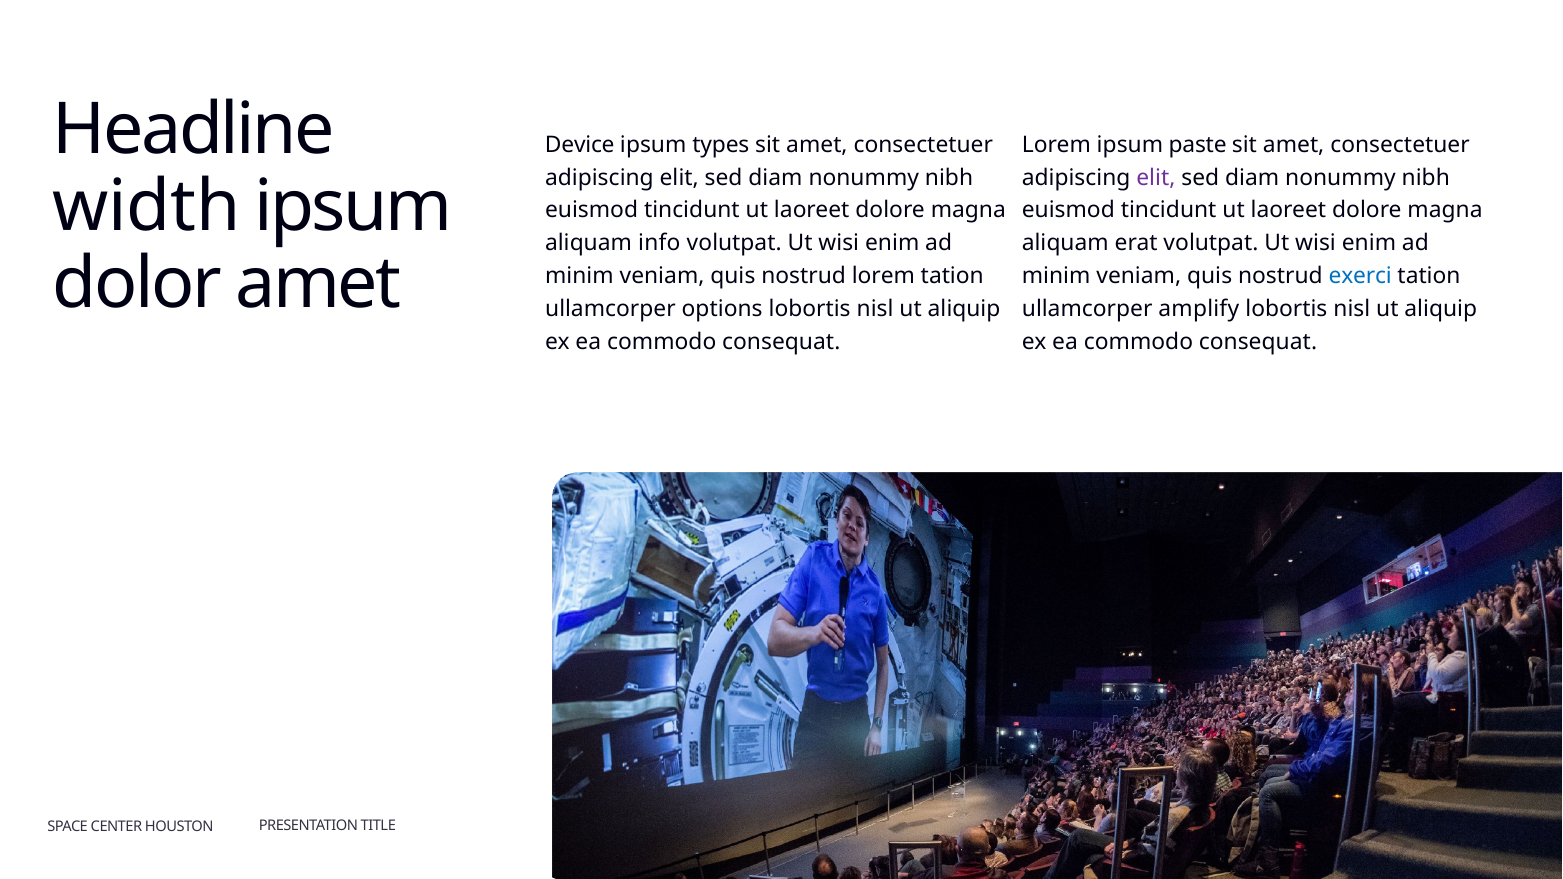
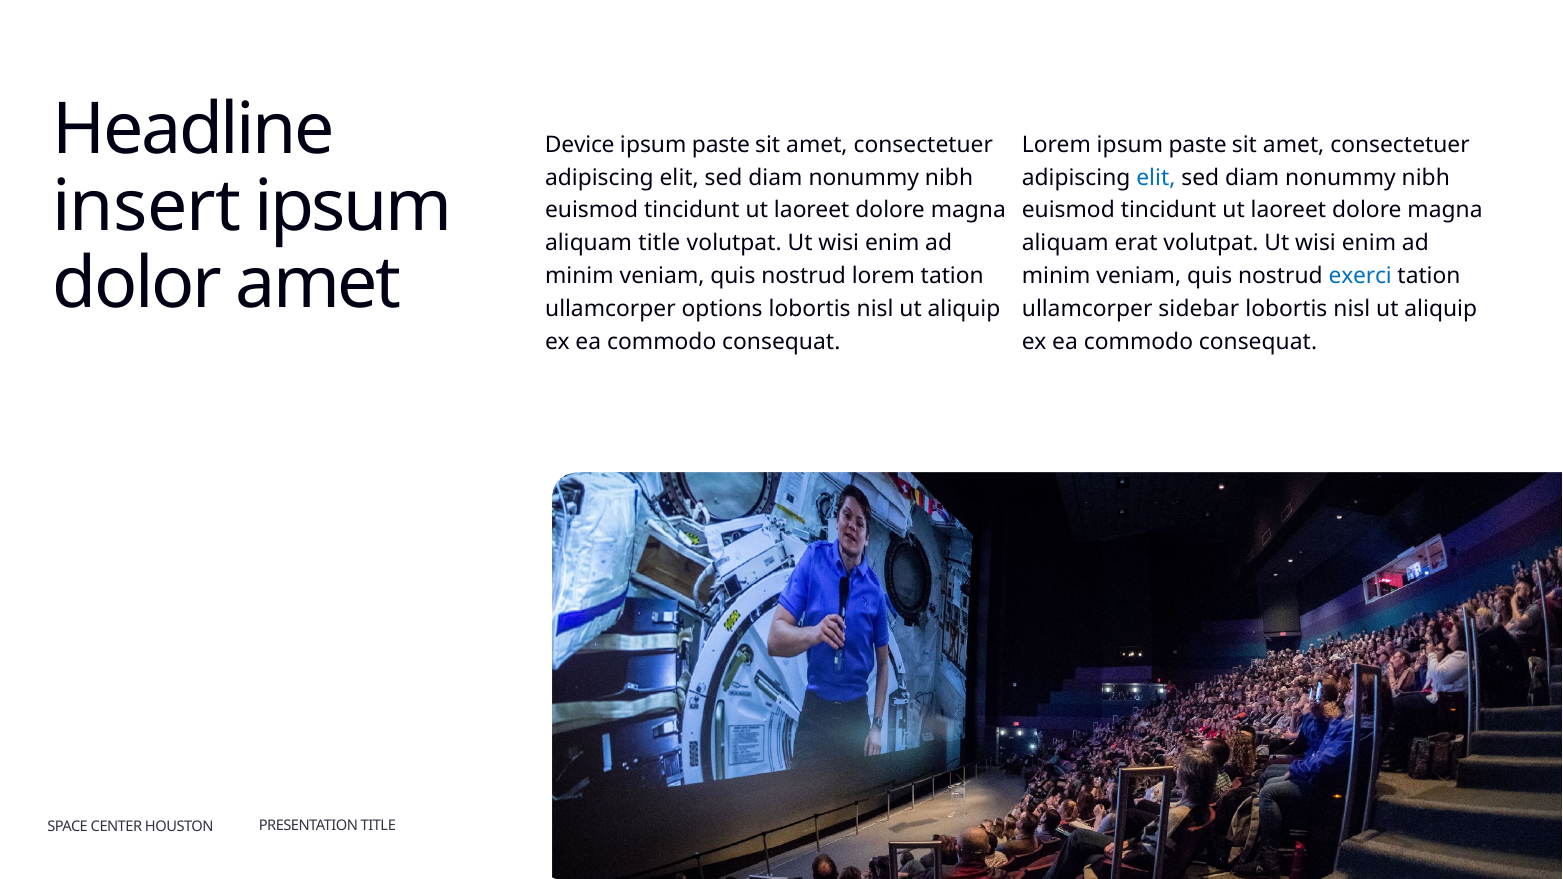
types at (721, 145): types -> paste
elit at (1156, 178) colour: purple -> blue
width: width -> insert
aliquam info: info -> title
amplify: amplify -> sidebar
